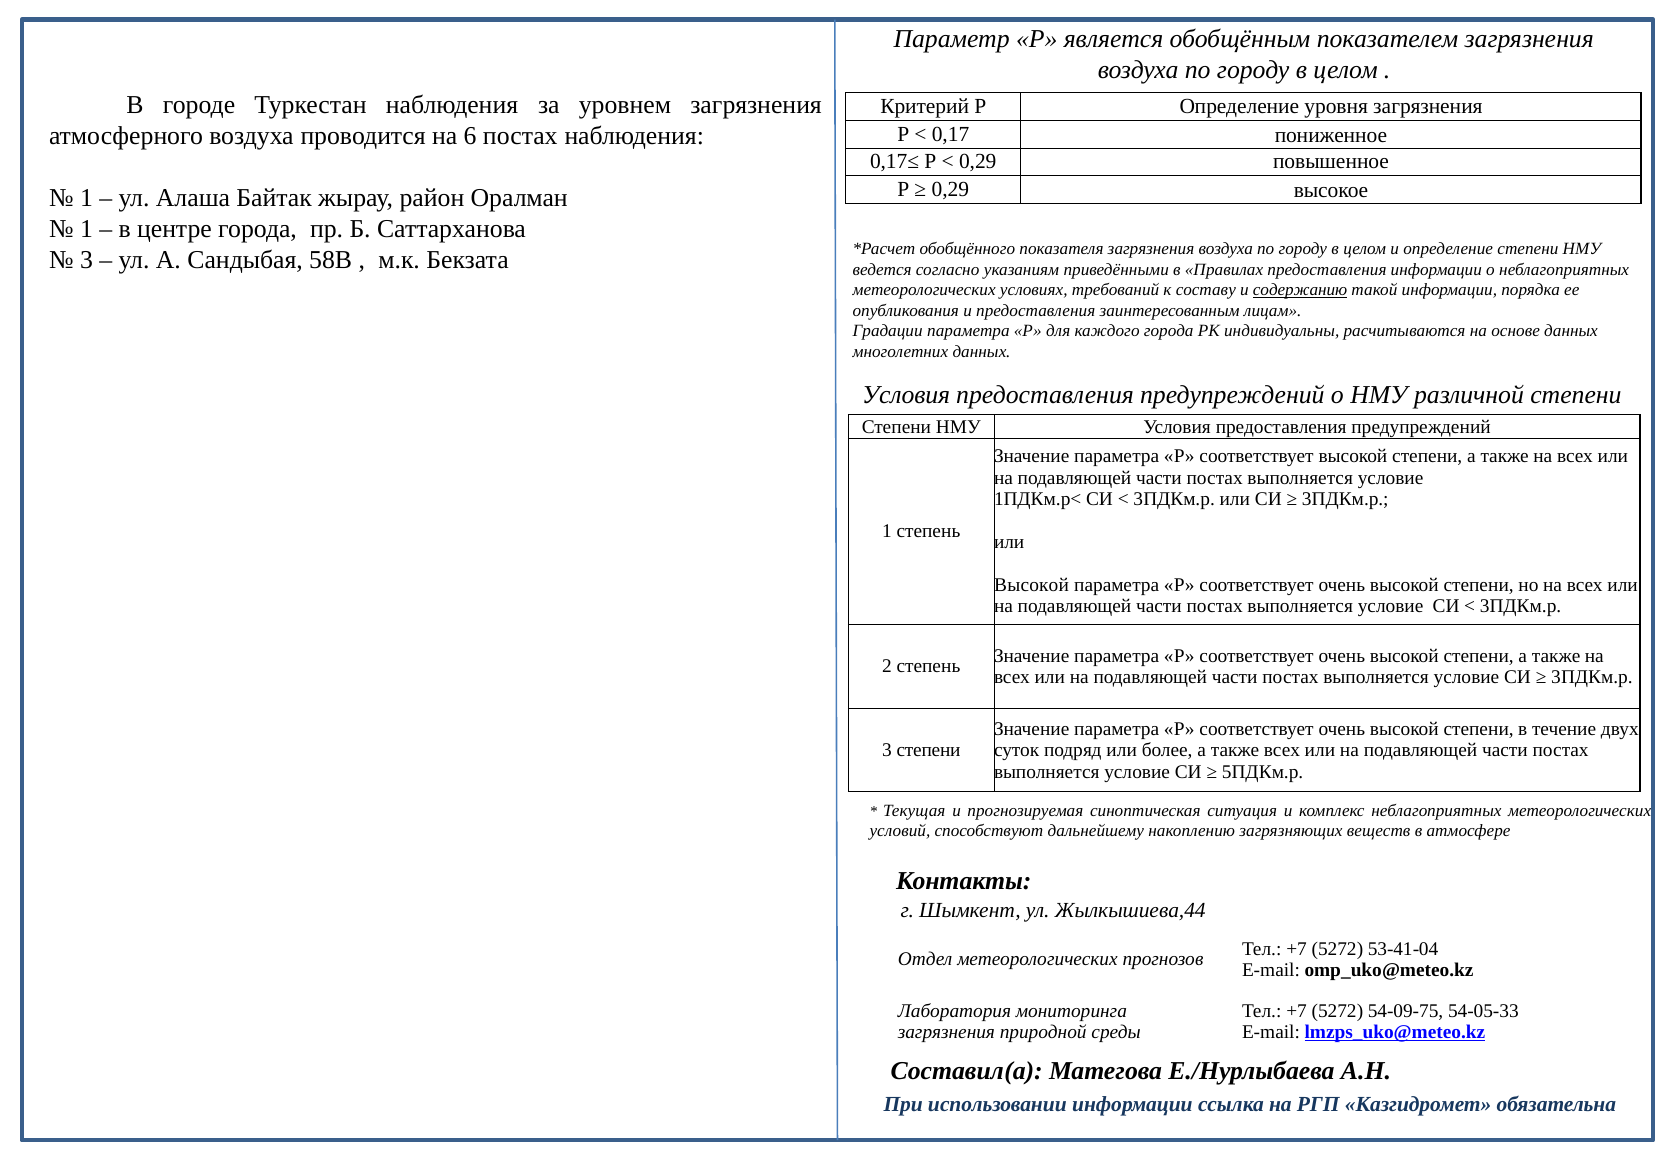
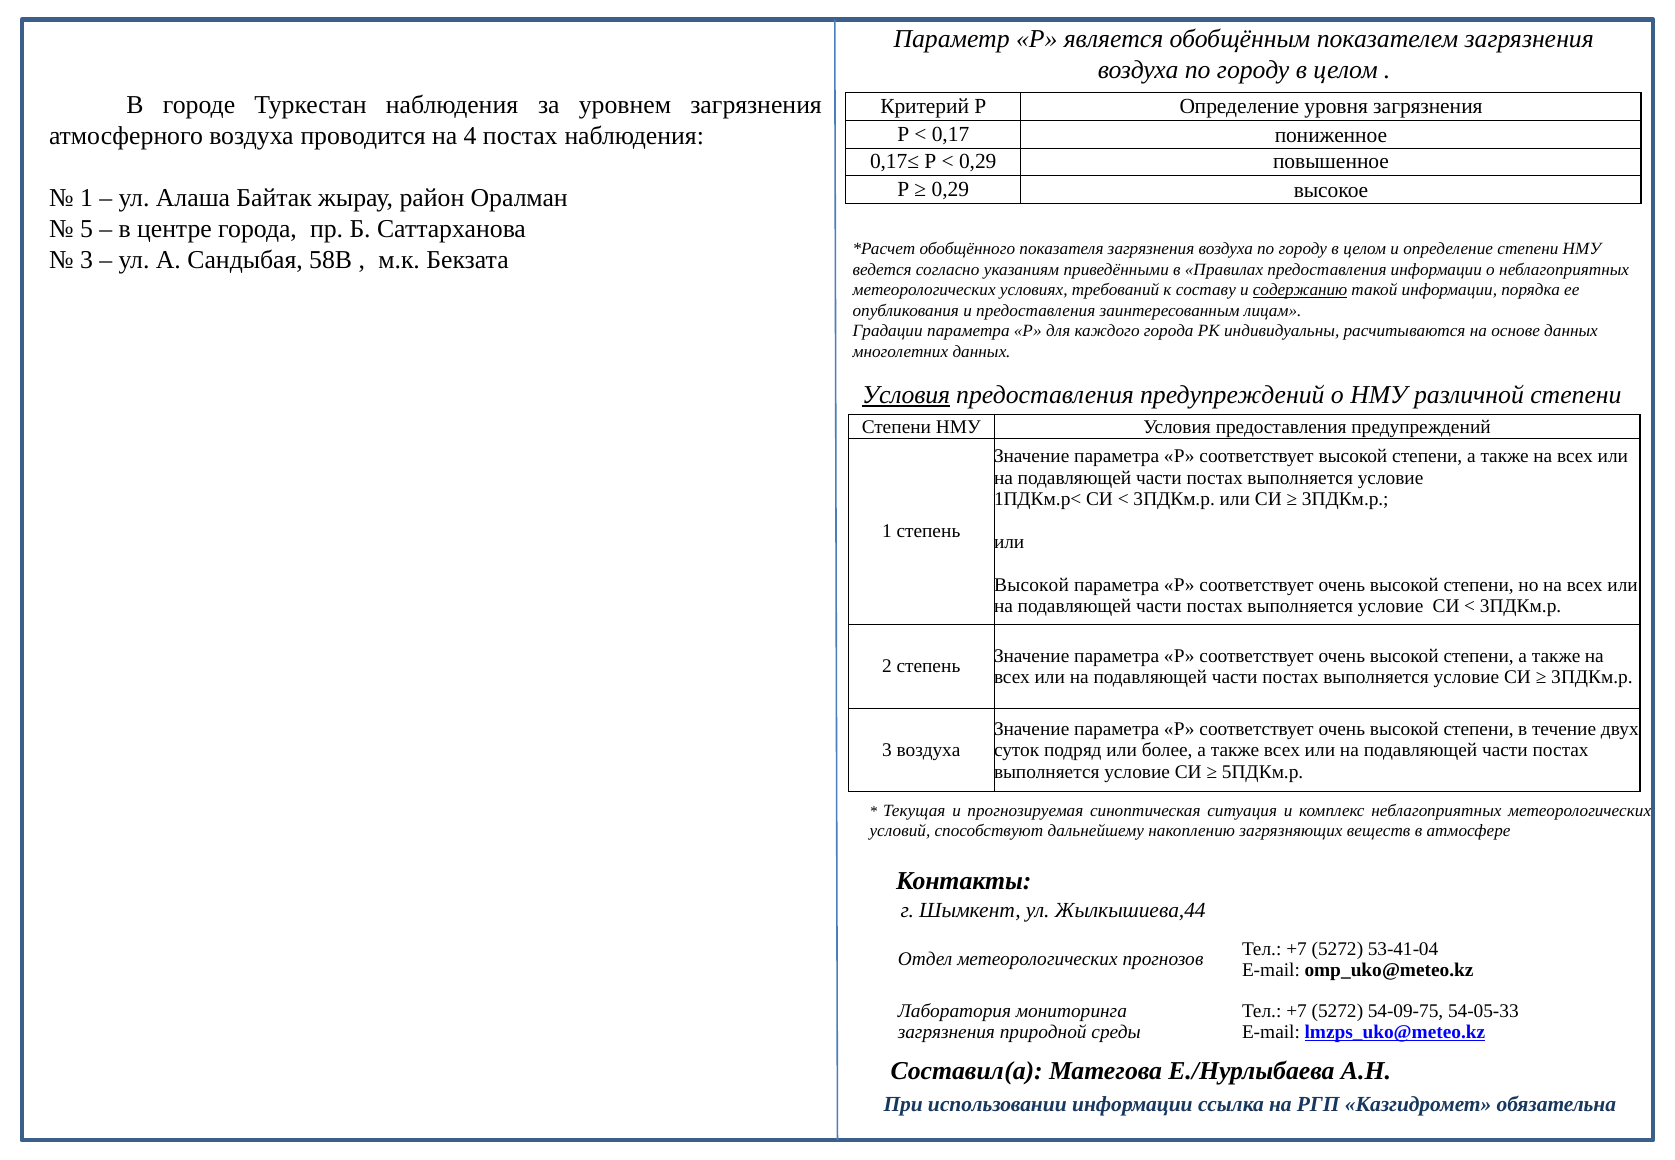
6: 6 -> 4
1 at (86, 229): 1 -> 5
Условия at (906, 395) underline: none -> present
3 степени: степени -> воздуха
